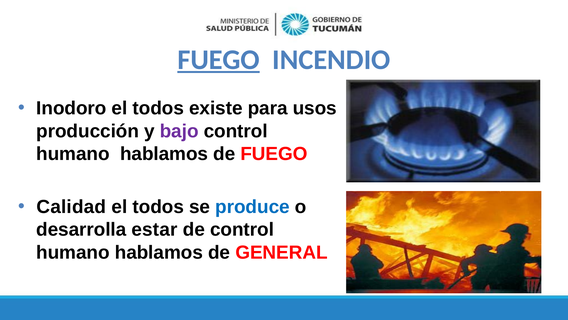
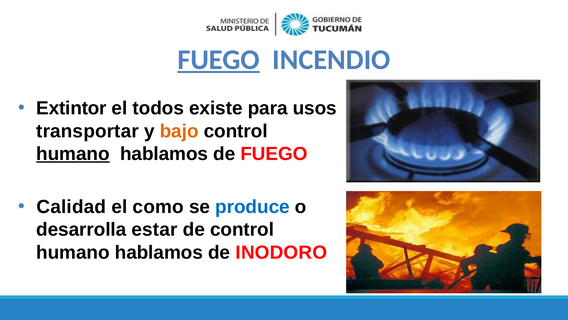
Inodoro: Inodoro -> Extintor
producción: producción -> transportar
bajo colour: purple -> orange
humano at (73, 154) underline: none -> present
todos at (158, 207): todos -> como
GENERAL: GENERAL -> INODORO
